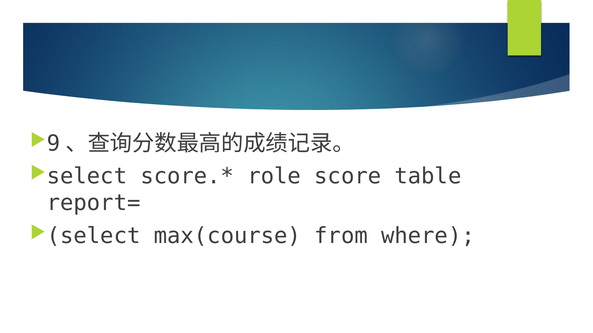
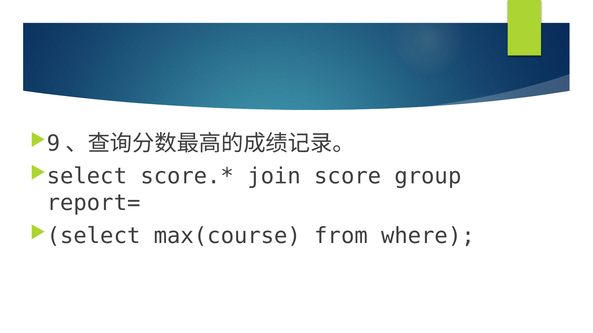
role: role -> join
table: table -> group
